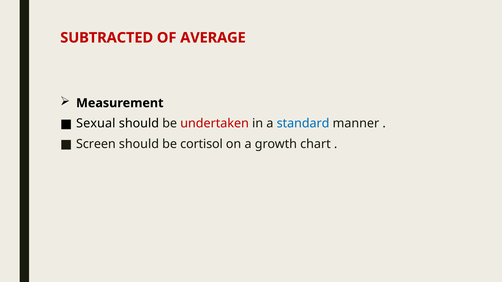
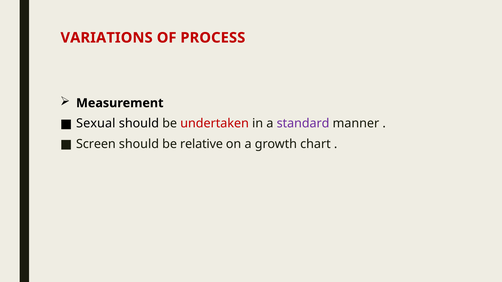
SUBTRACTED: SUBTRACTED -> VARIATIONS
AVERAGE: AVERAGE -> PROCESS
standard colour: blue -> purple
cortisol: cortisol -> relative
